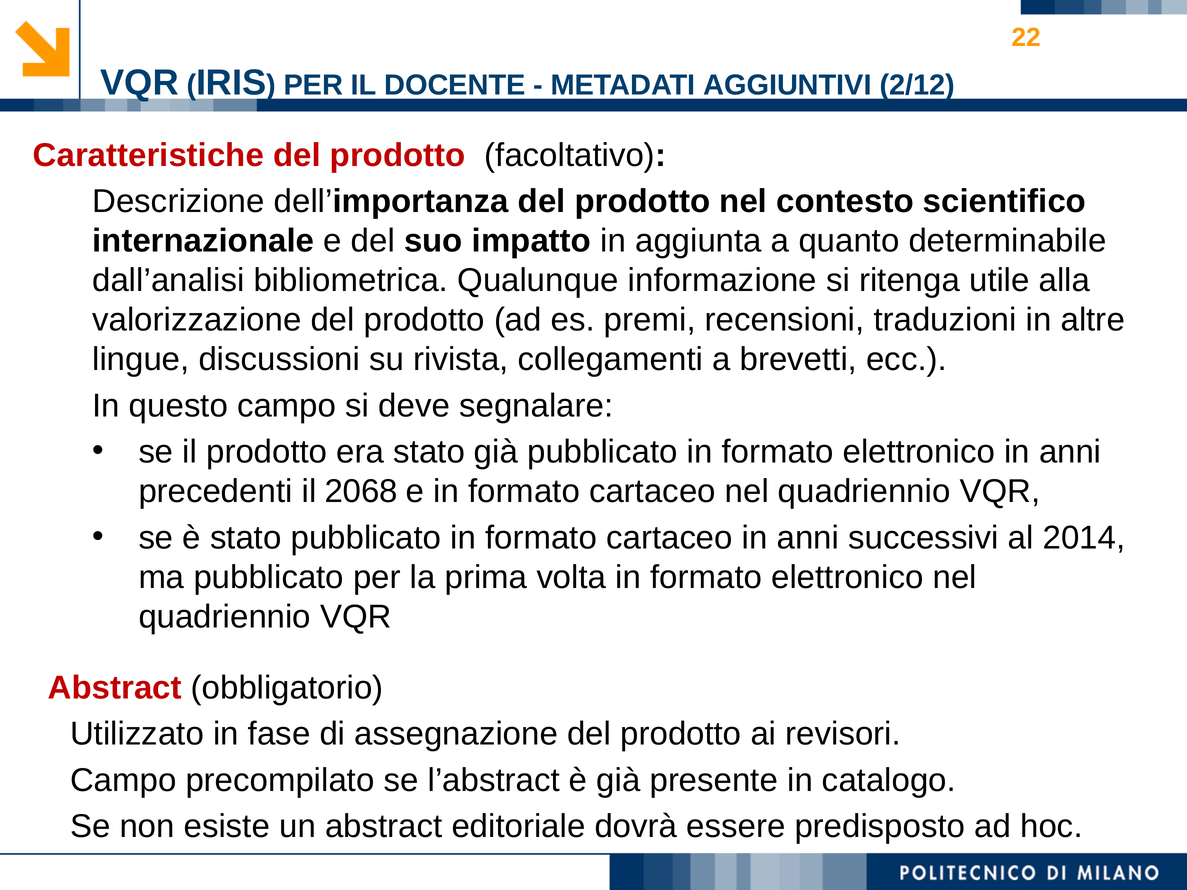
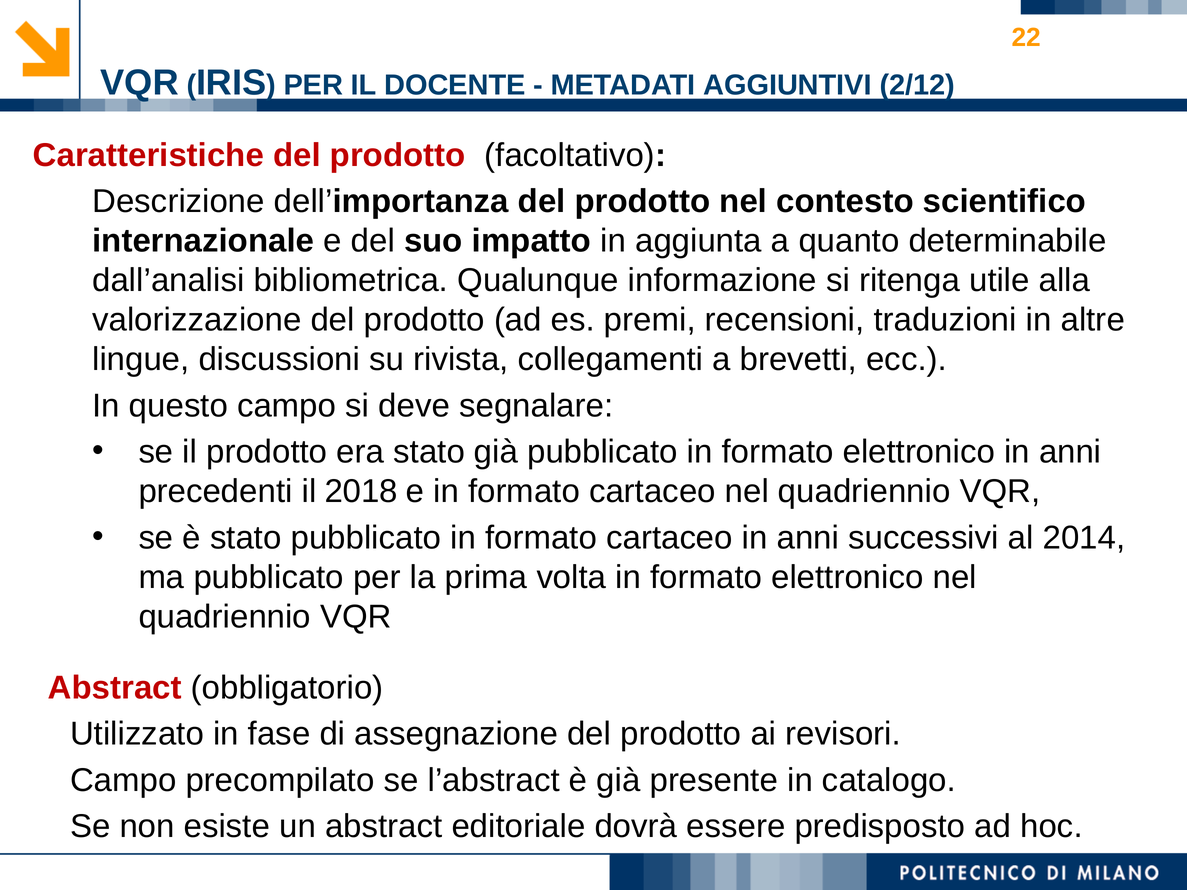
2068: 2068 -> 2018
